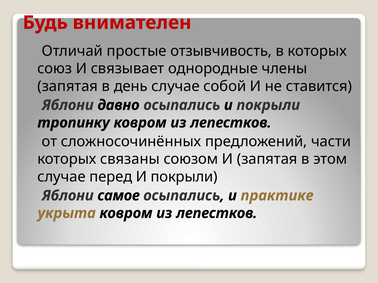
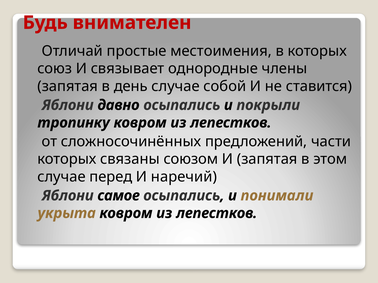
отзывчивость: отзывчивость -> местоимения
перед И покрыли: покрыли -> наречий
практике: практике -> понимали
